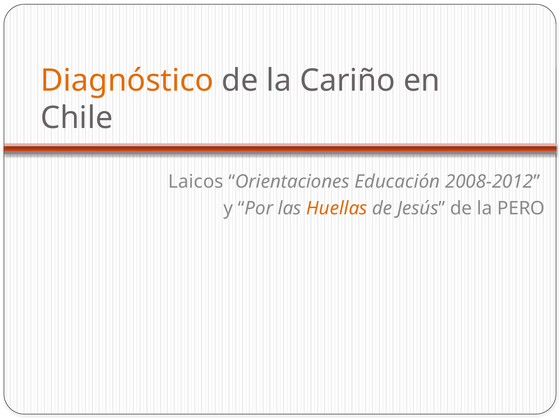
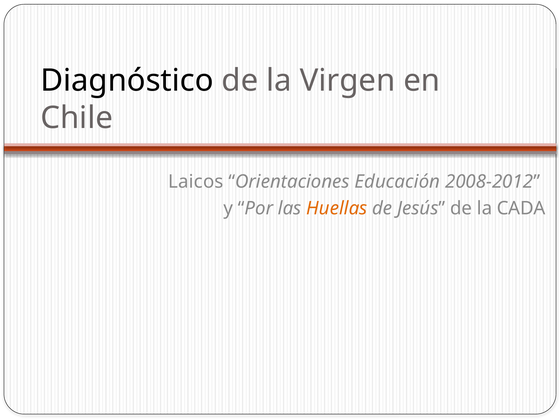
Diagnóstico colour: orange -> black
Cariño: Cariño -> Virgen
PERO: PERO -> CADA
